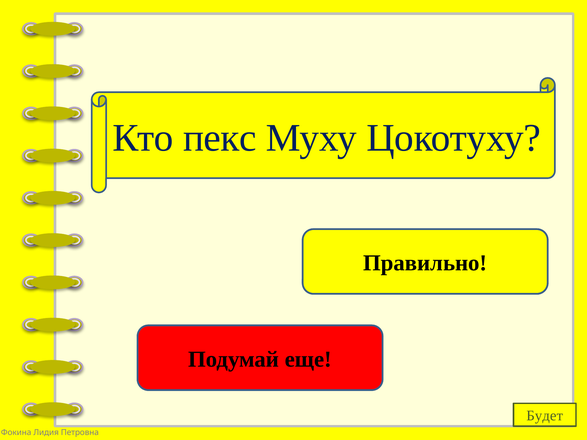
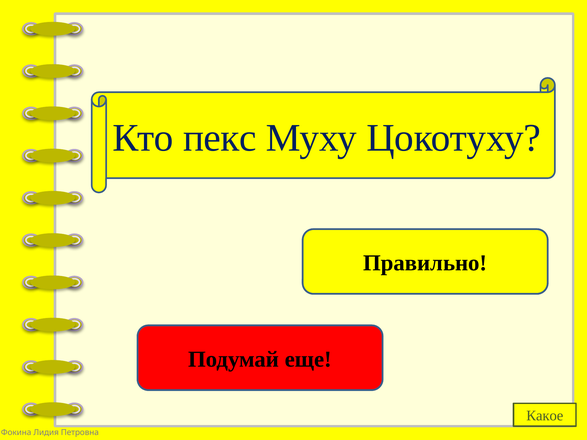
Будет: Будет -> Какое
